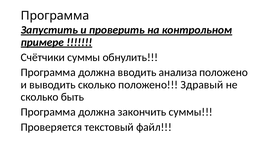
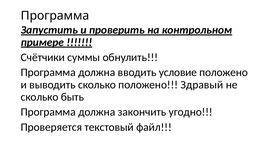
анализа: анализа -> условие
закончить суммы: суммы -> угодно
